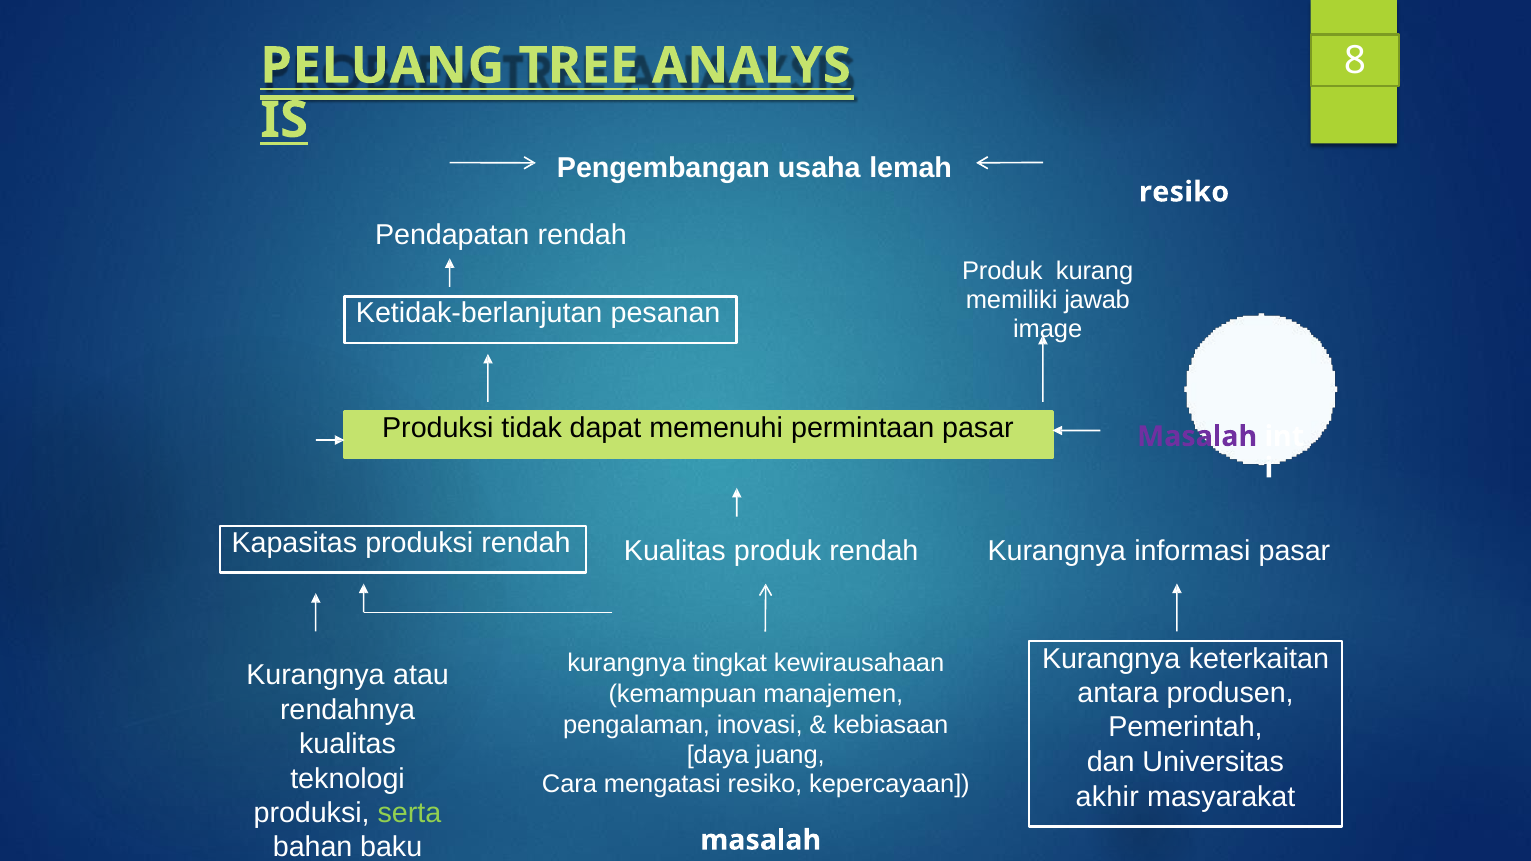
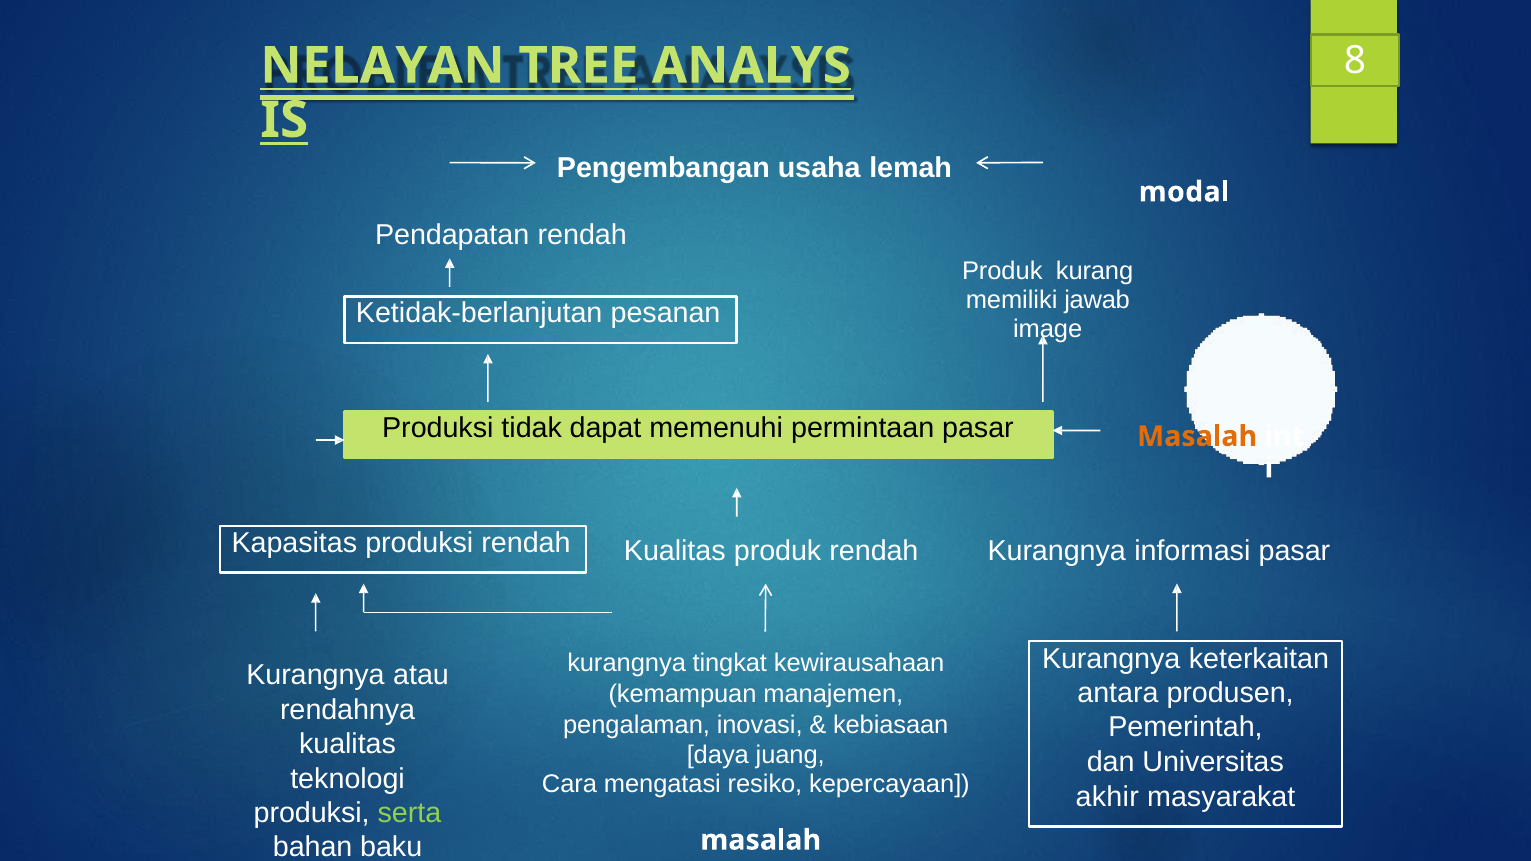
PELUANG: PELUANG -> NELAYAN
resiko at (1184, 192): resiko -> modal
Masalah at (1197, 437) colour: purple -> orange
